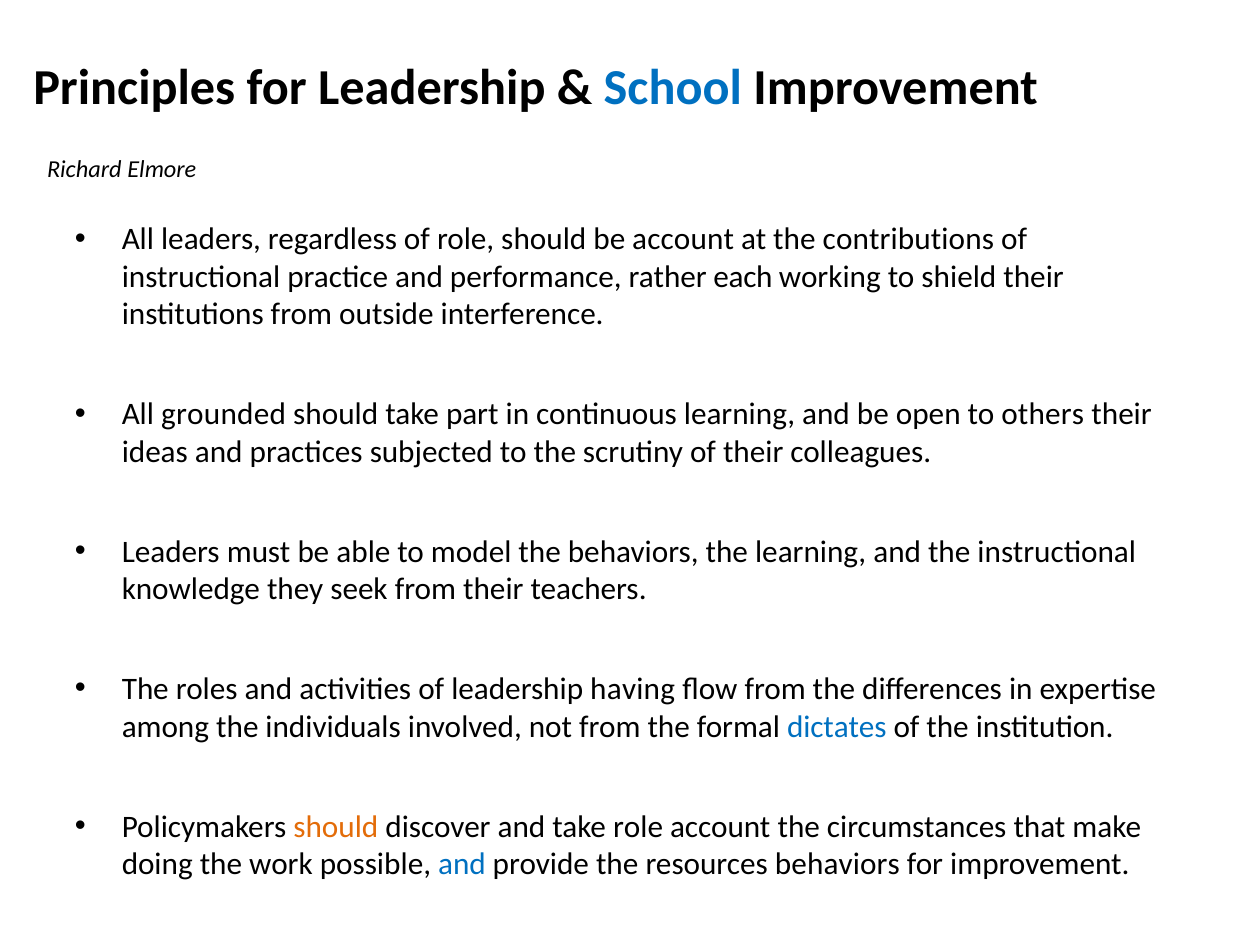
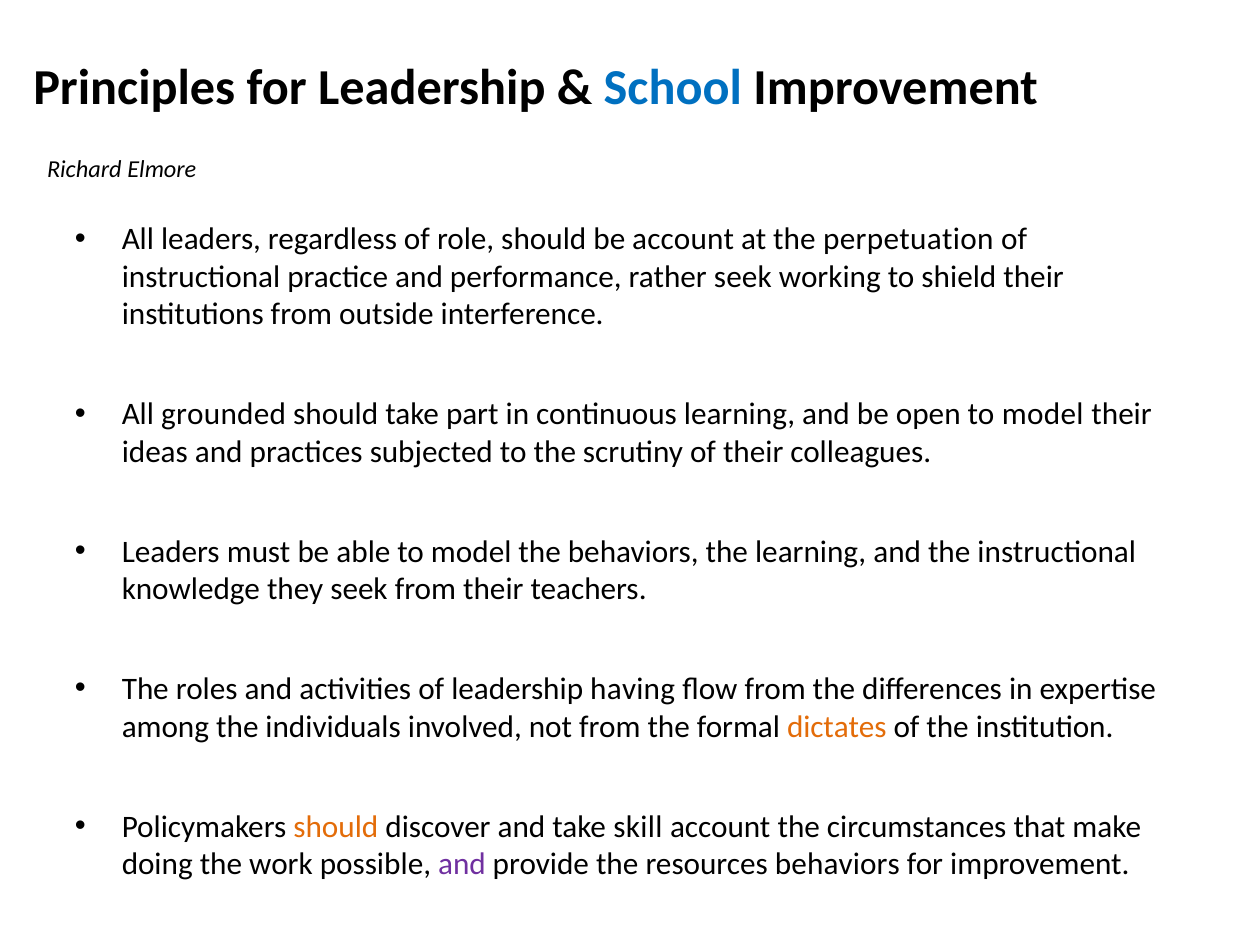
contributions: contributions -> perpetuation
rather each: each -> seek
open to others: others -> model
dictates colour: blue -> orange
take role: role -> skill
and at (462, 864) colour: blue -> purple
